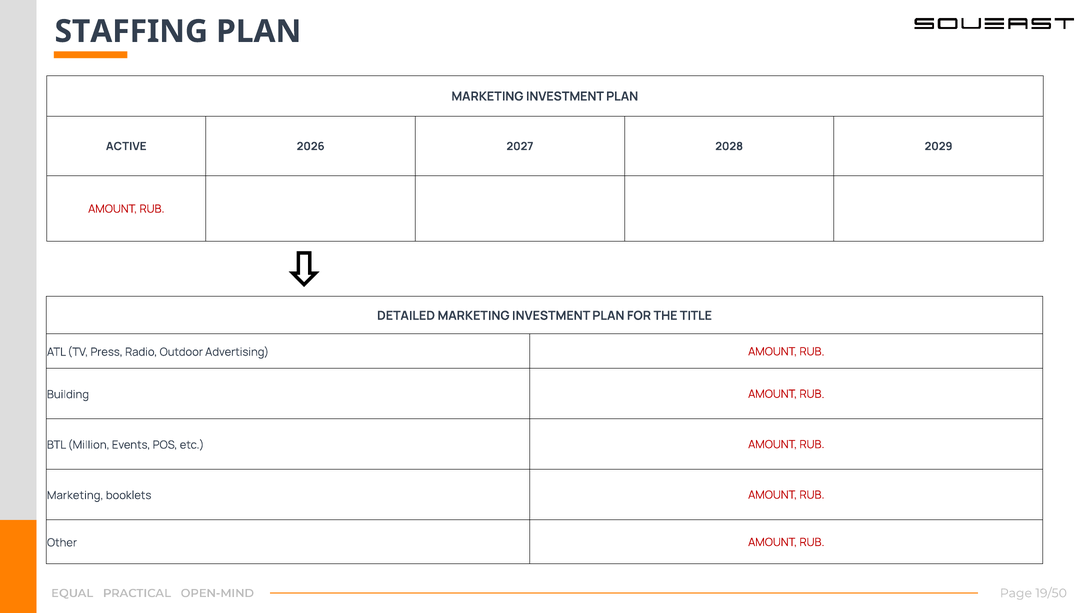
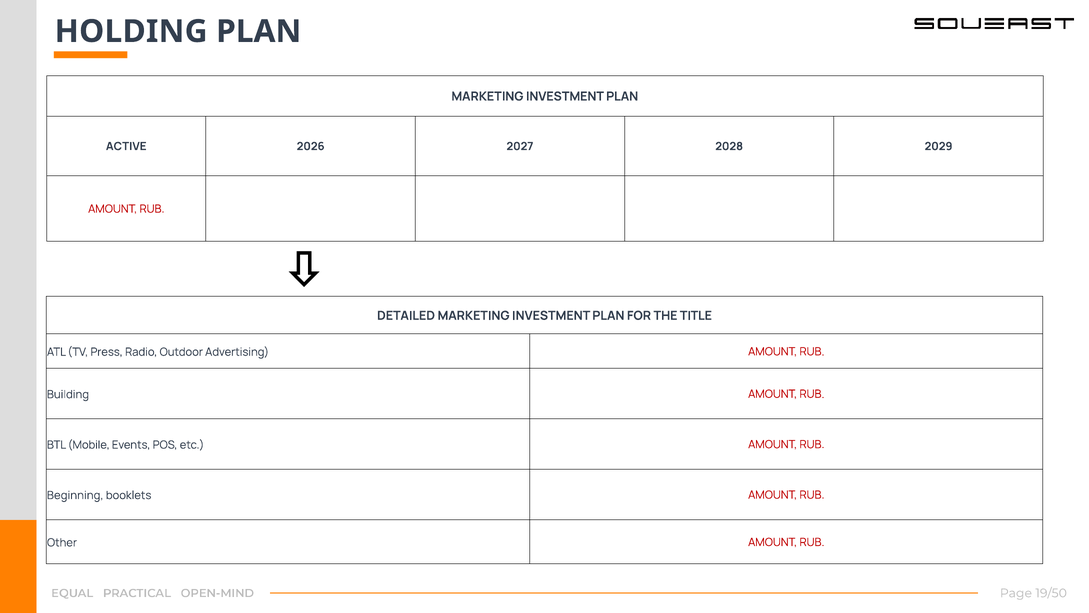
STAFFING: STAFFING -> HOLDING
Million: Million -> Mobile
Marketing at (75, 495): Marketing -> Beginning
